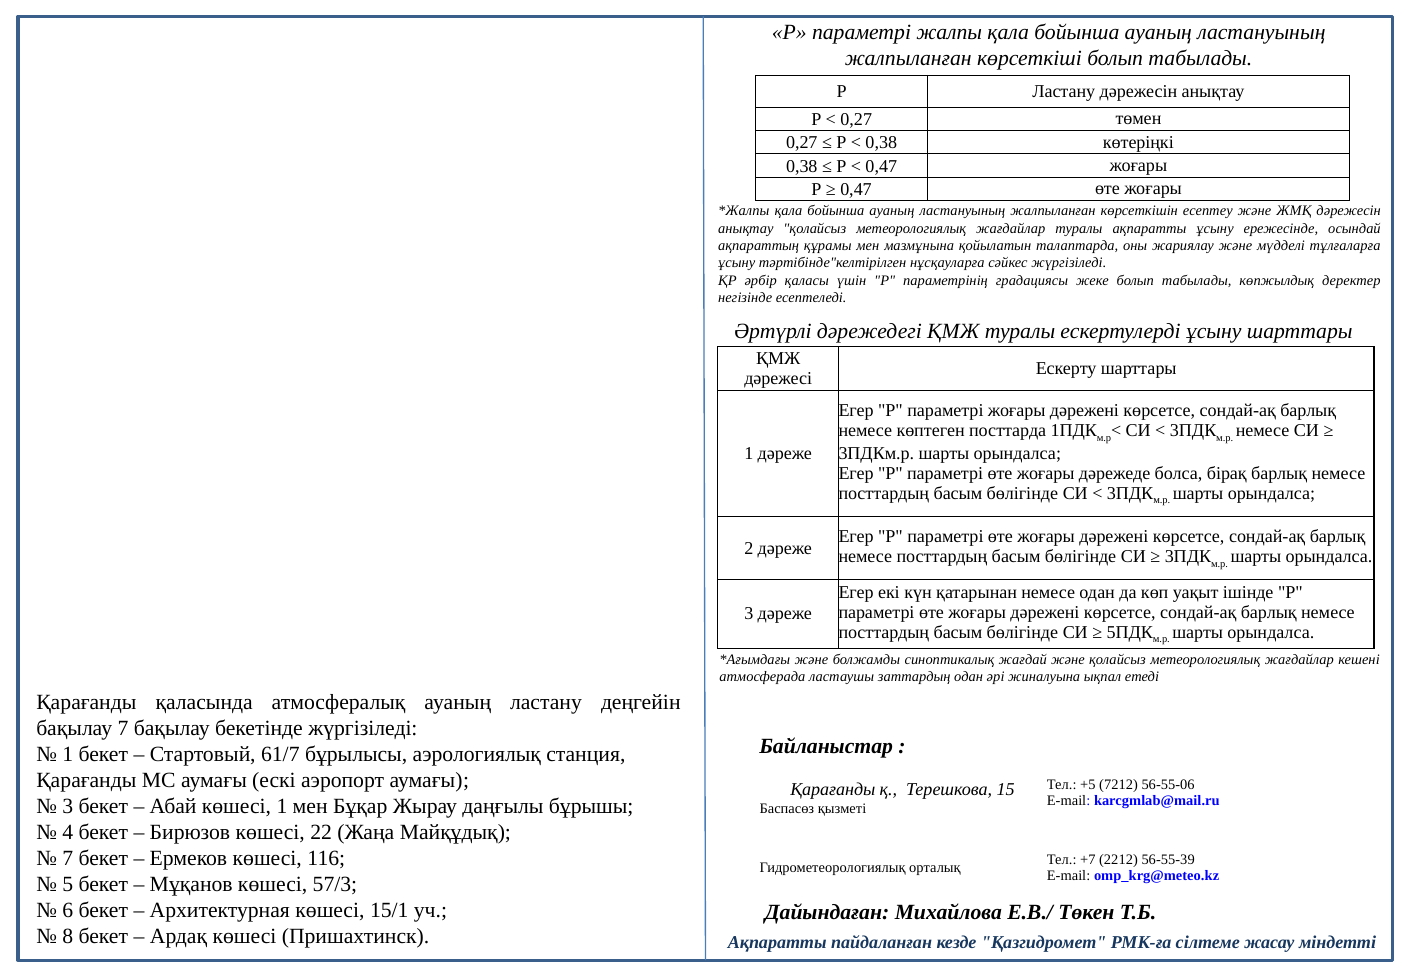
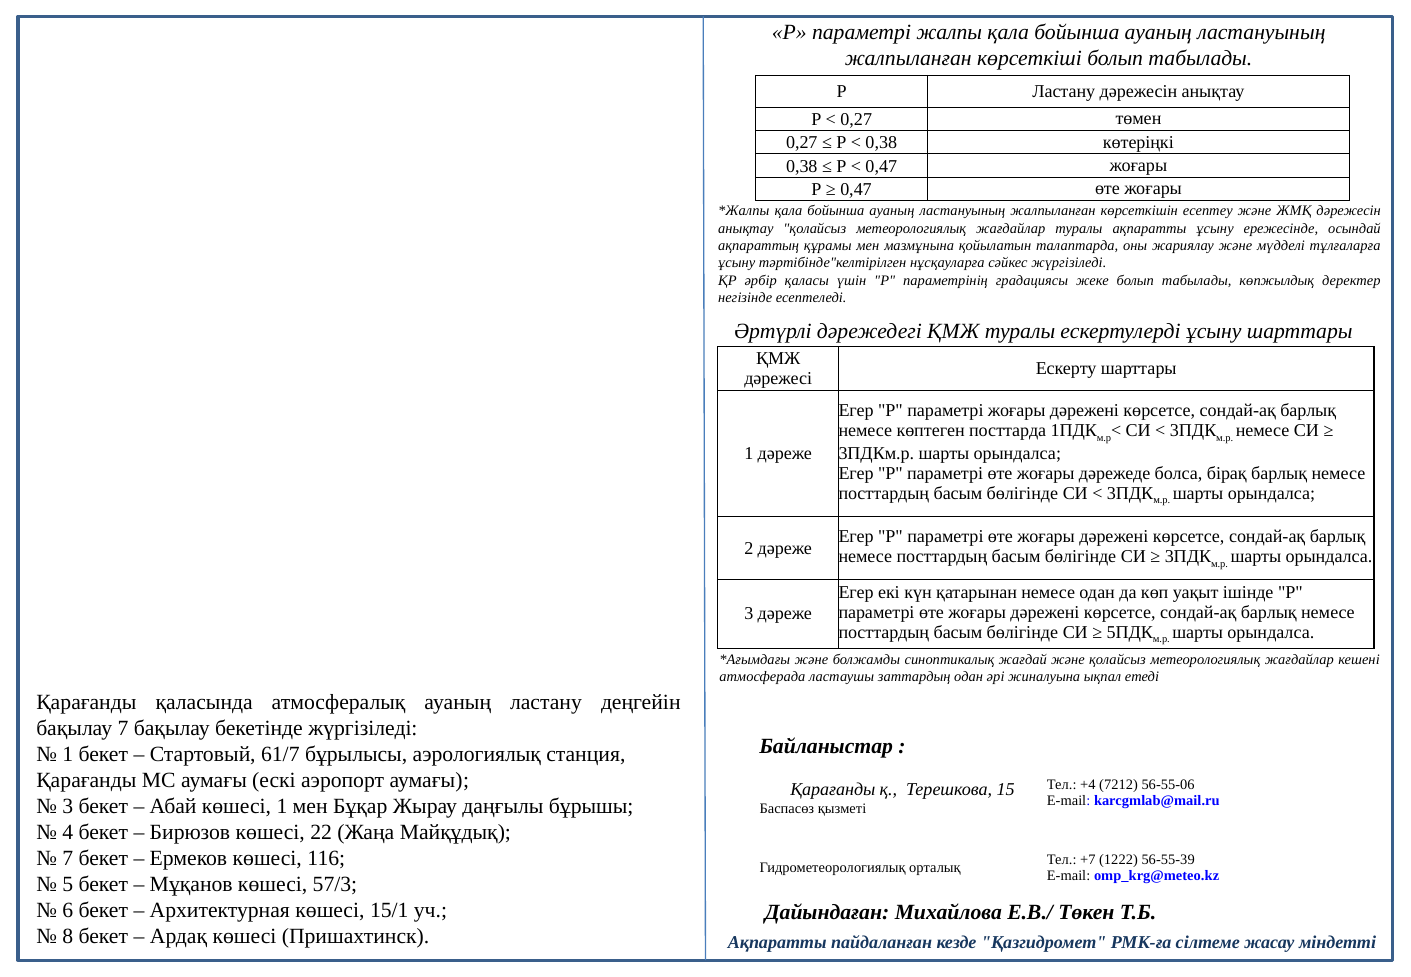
+5: +5 -> +4
2212: 2212 -> 1222
